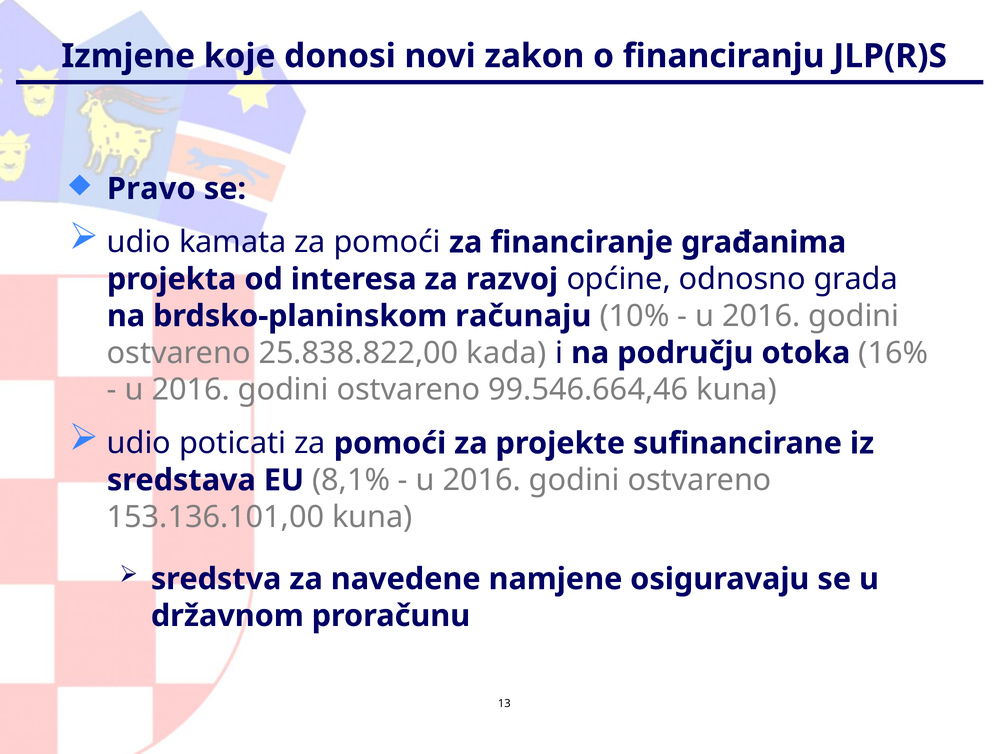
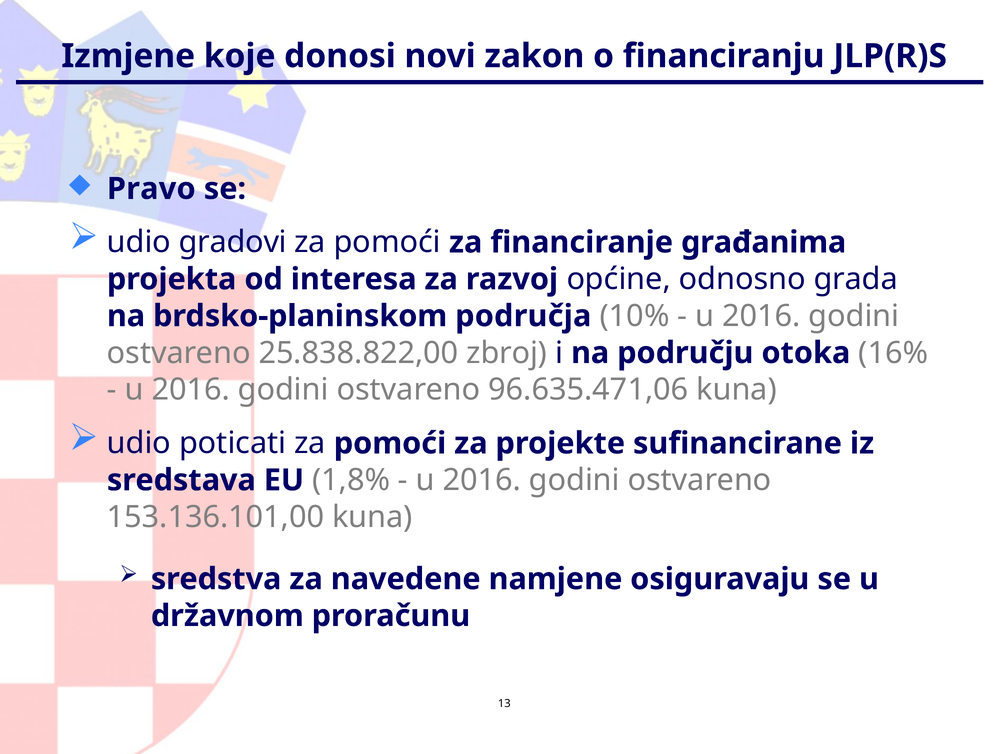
kamata: kamata -> gradovi
računaju: računaju -> područja
kada: kada -> zbroj
99.546.664,46: 99.546.664,46 -> 96.635.471,06
8,1%: 8,1% -> 1,8%
